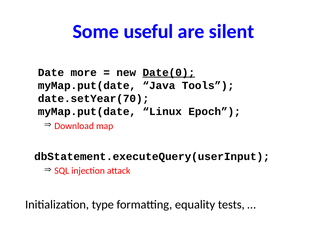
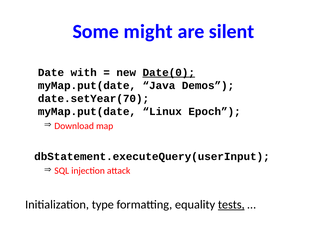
useful: useful -> might
more: more -> with
Tools: Tools -> Demos
tests underline: none -> present
